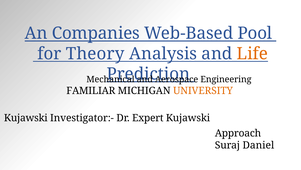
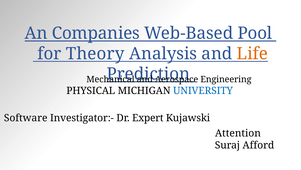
FAMILIAR: FAMILIAR -> PHYSICAL
UNIVERSITY colour: orange -> blue
Kujawski at (26, 118): Kujawski -> Software
Approach: Approach -> Attention
Daniel: Daniel -> Afford
